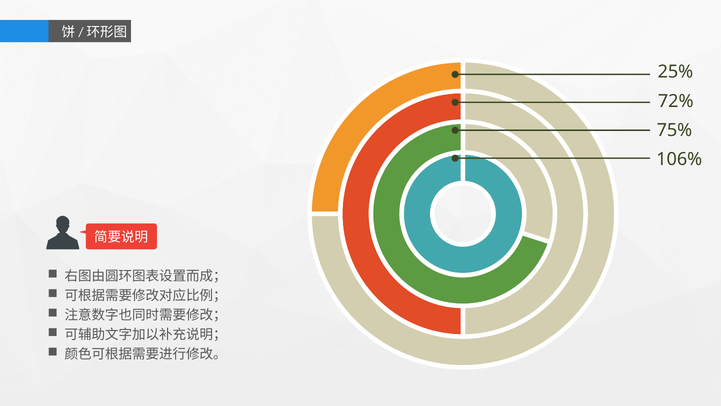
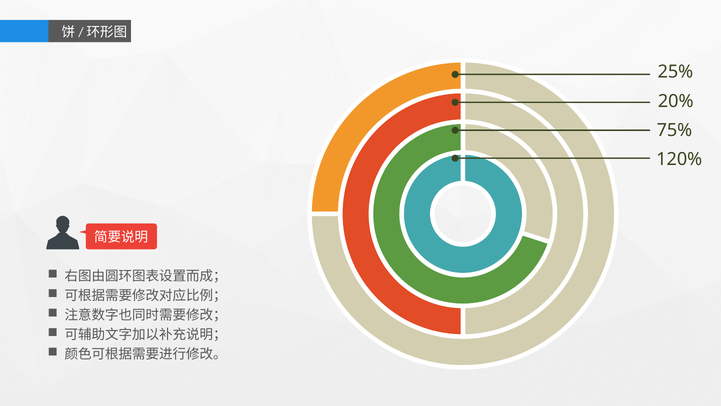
72%: 72% -> 20%
106%: 106% -> 120%
